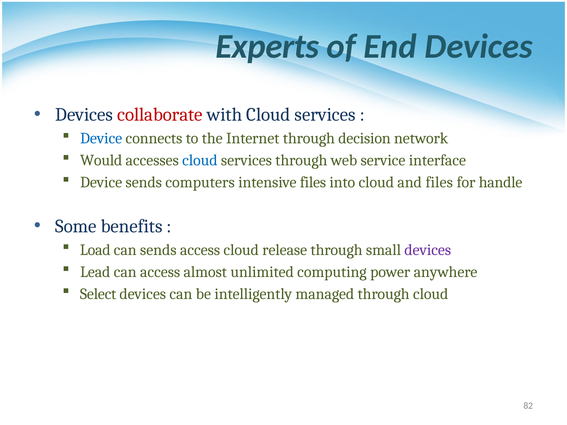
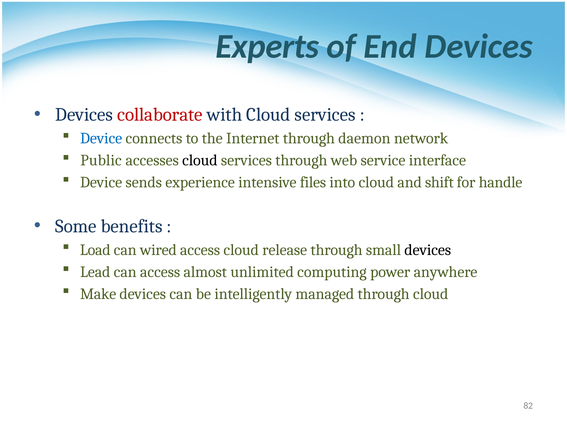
decision: decision -> daemon
Would: Would -> Public
cloud at (200, 161) colour: blue -> black
computers: computers -> experience
and files: files -> shift
can sends: sends -> wired
devices at (428, 250) colour: purple -> black
Select: Select -> Make
